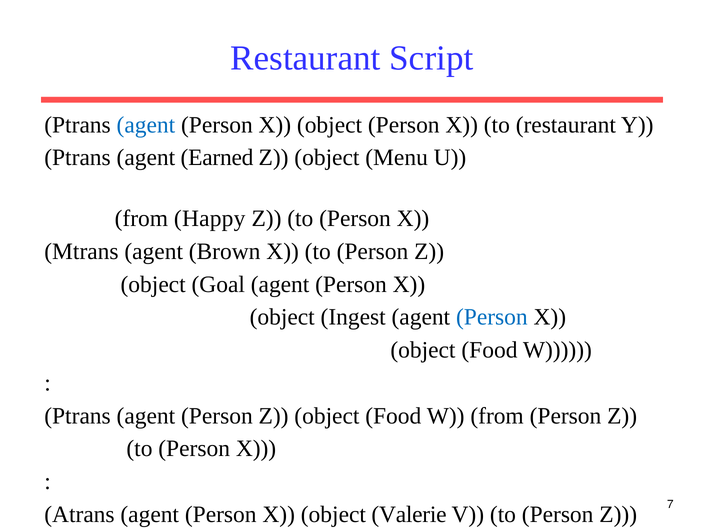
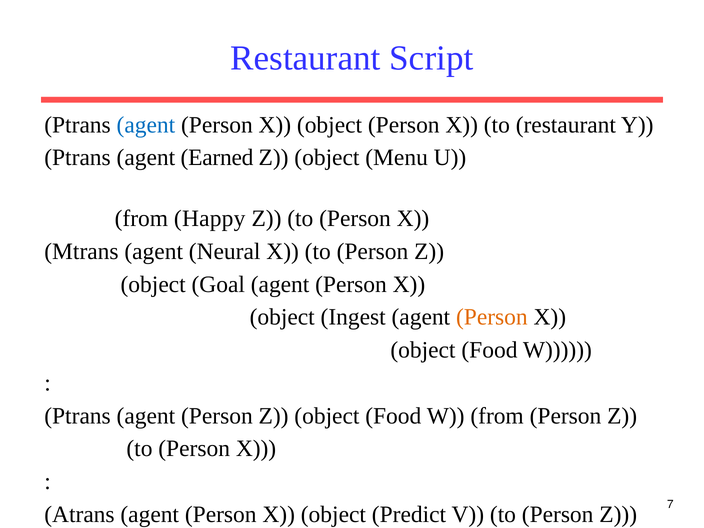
Brown: Brown -> Neural
Person at (492, 317) colour: blue -> orange
Valerie: Valerie -> Predict
